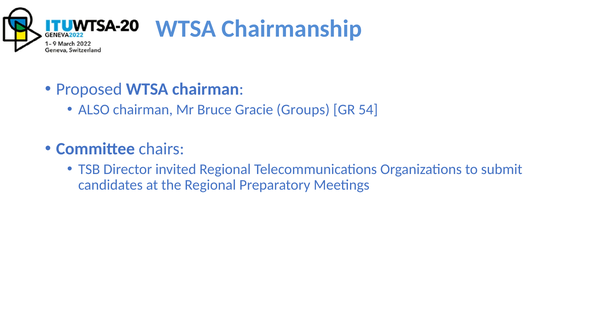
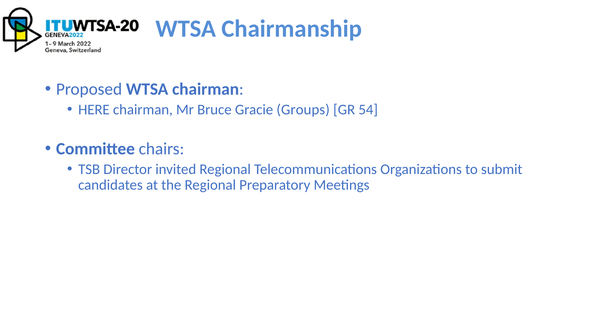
ALSO: ALSO -> HERE
